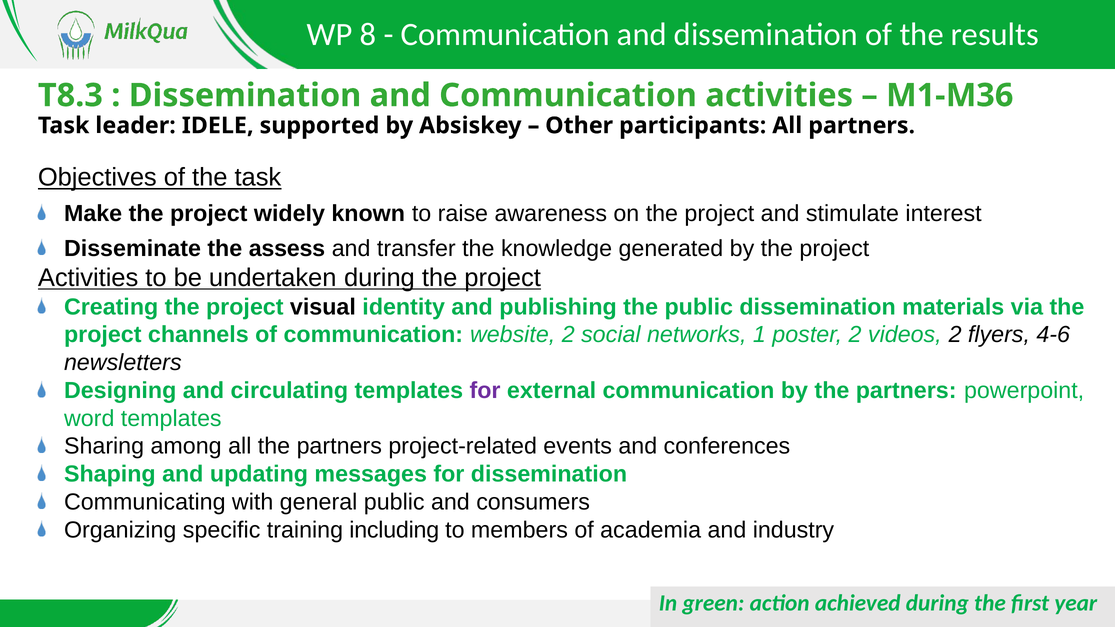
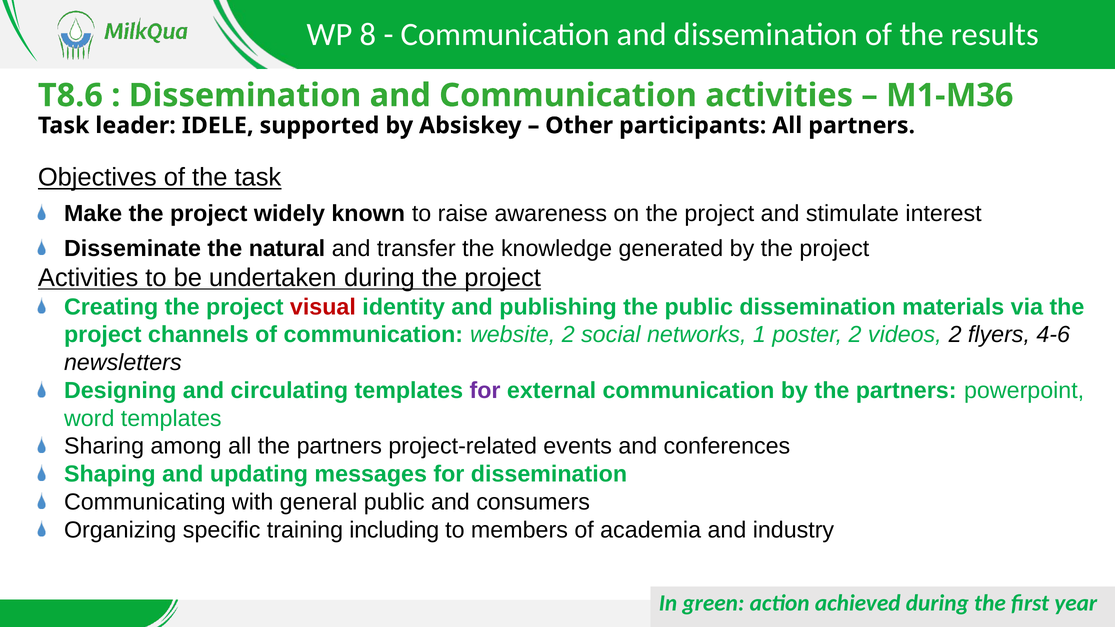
T8.3: T8.3 -> T8.6
assess: assess -> natural
visual colour: black -> red
